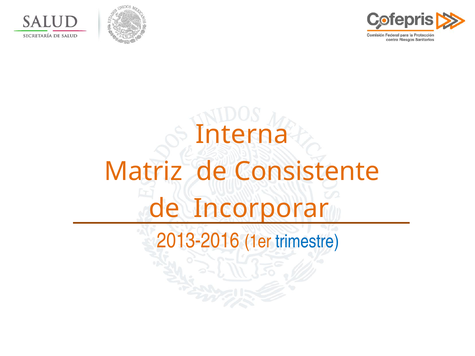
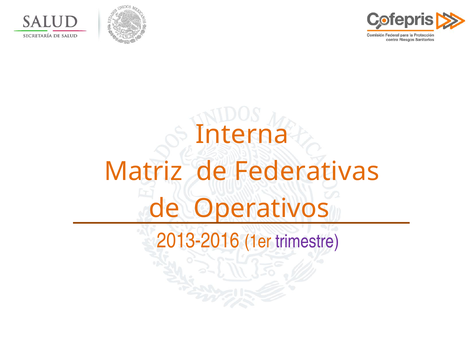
Consistente: Consistente -> Federativas
Incorporar: Incorporar -> Operativos
trimestre colour: blue -> purple
